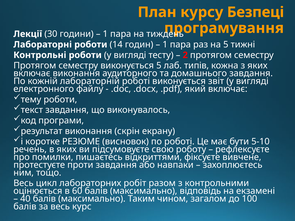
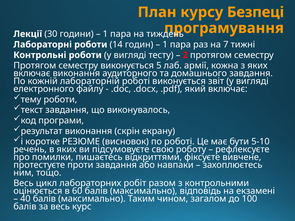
на 5: 5 -> 7
типів: типів -> армії
